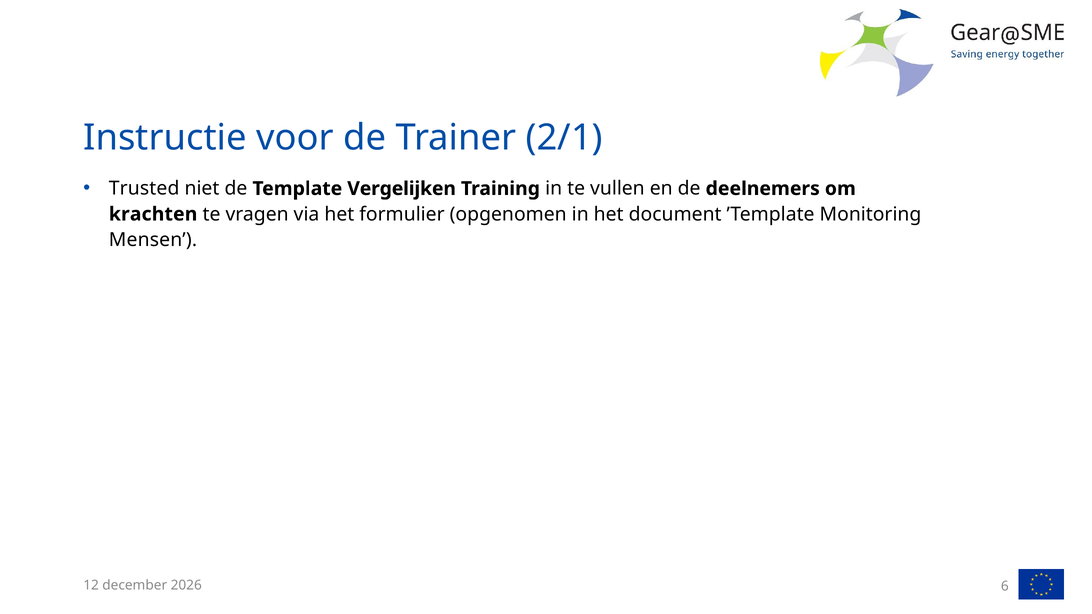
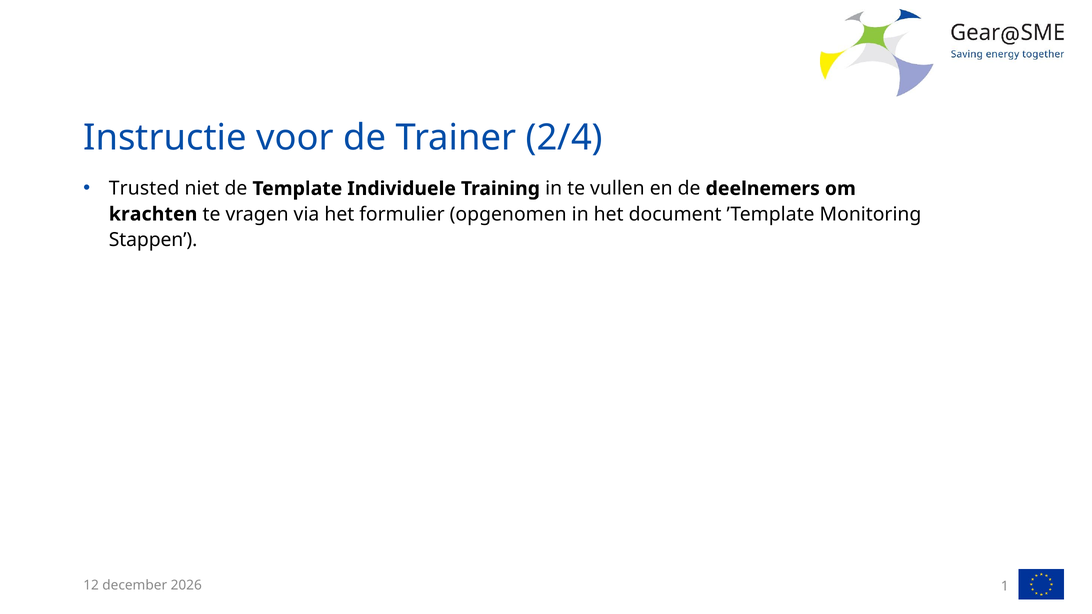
2/1: 2/1 -> 2/4
Vergelijken: Vergelijken -> Individuele
Mensen: Mensen -> Stappen
6: 6 -> 1
